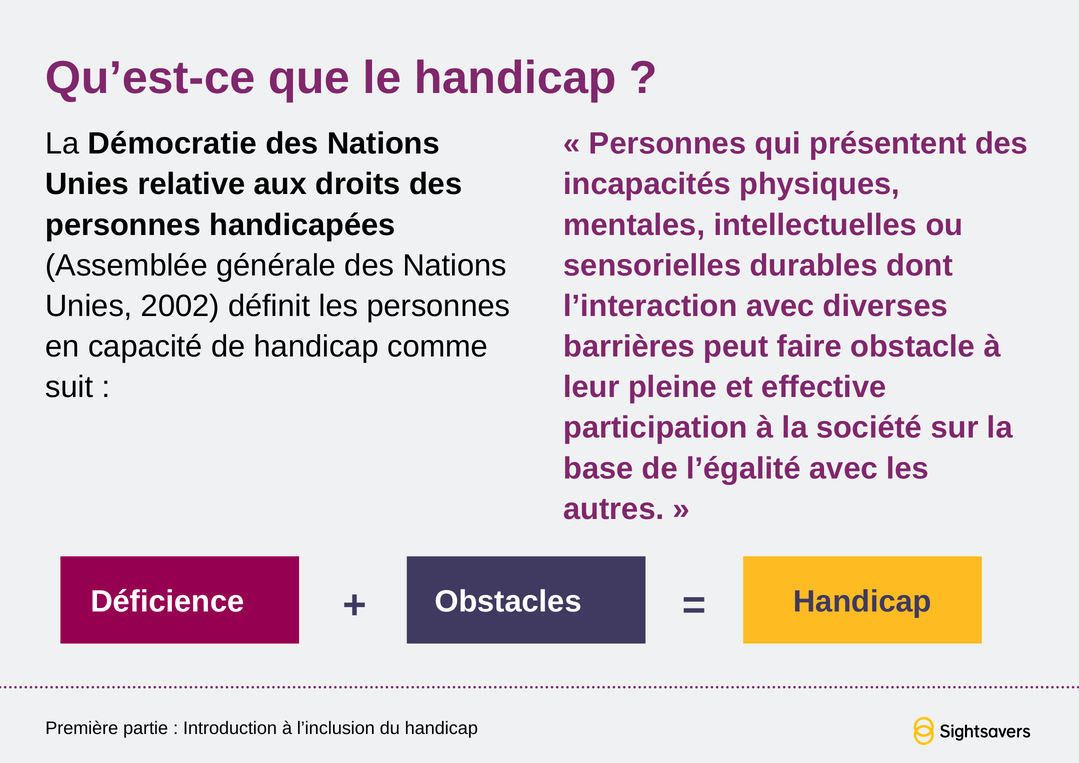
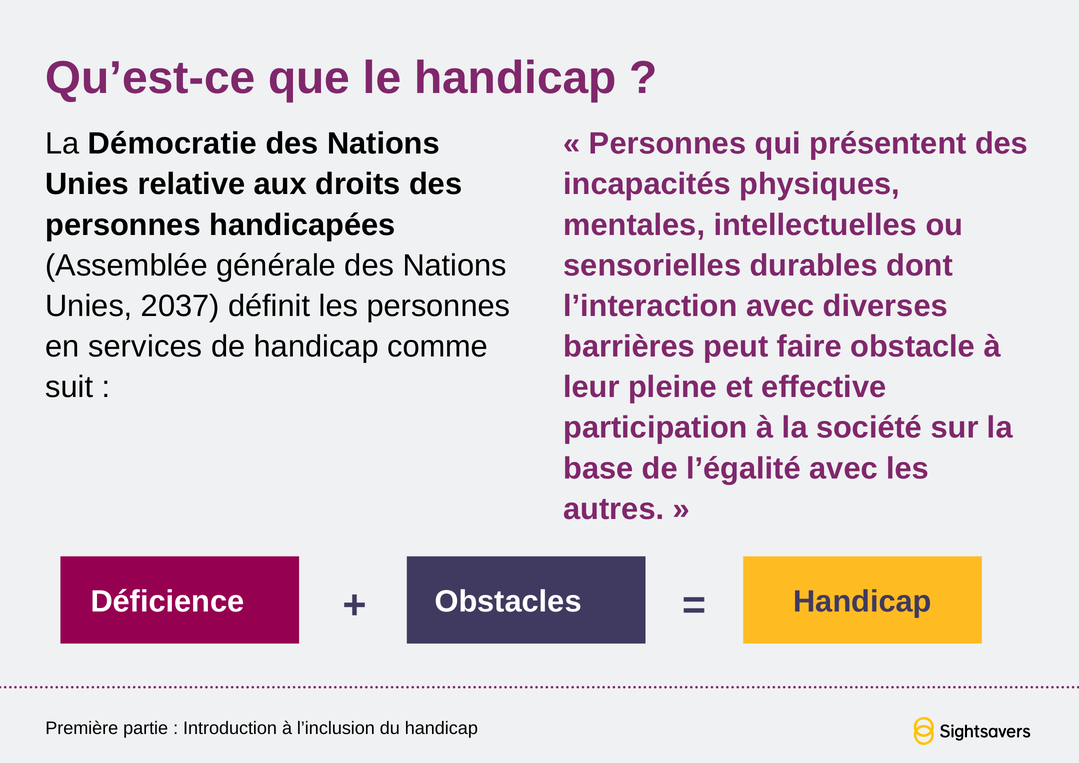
2002: 2002 -> 2037
capacité: capacité -> services
